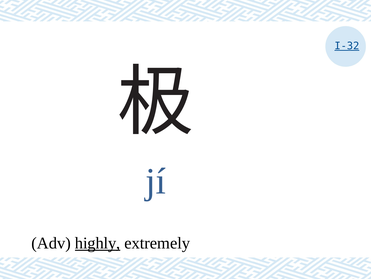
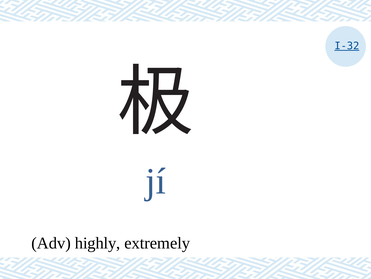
highly underline: present -> none
